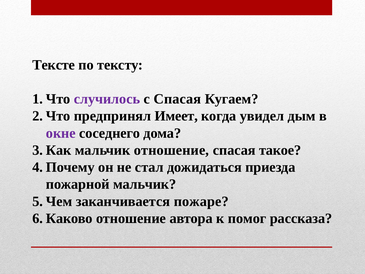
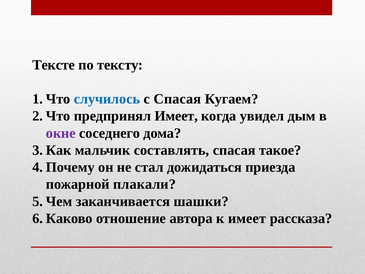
случилось colour: purple -> blue
мальчик отношение: отношение -> составлять
пожарной мальчик: мальчик -> плакали
пожаре: пожаре -> шашки
к помог: помог -> имеет
